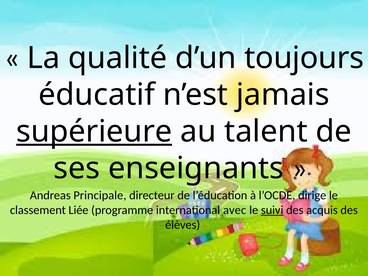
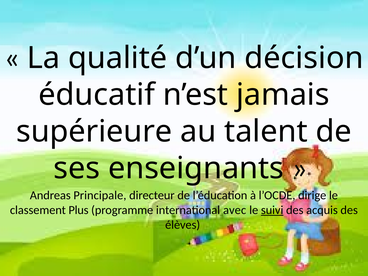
toujours: toujours -> décision
supérieure underline: present -> none
Liée: Liée -> Plus
